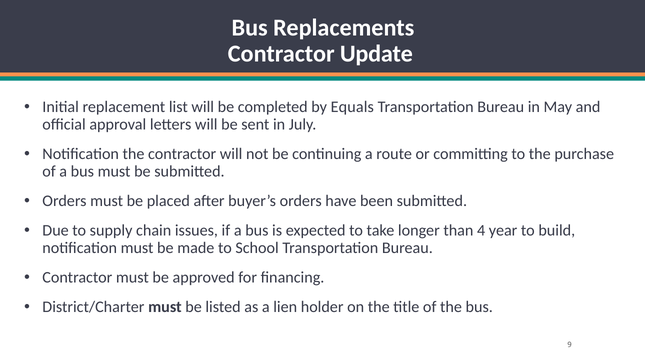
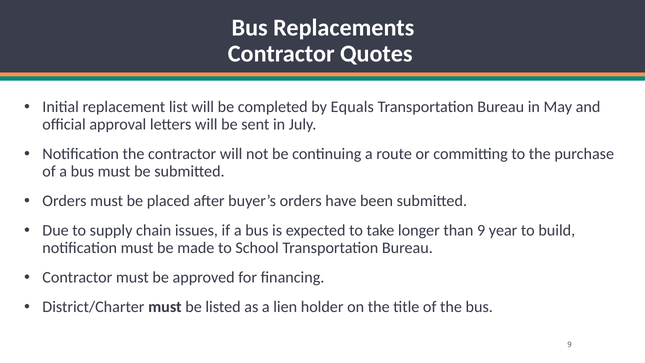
Update: Update -> Quotes
than 4: 4 -> 9
